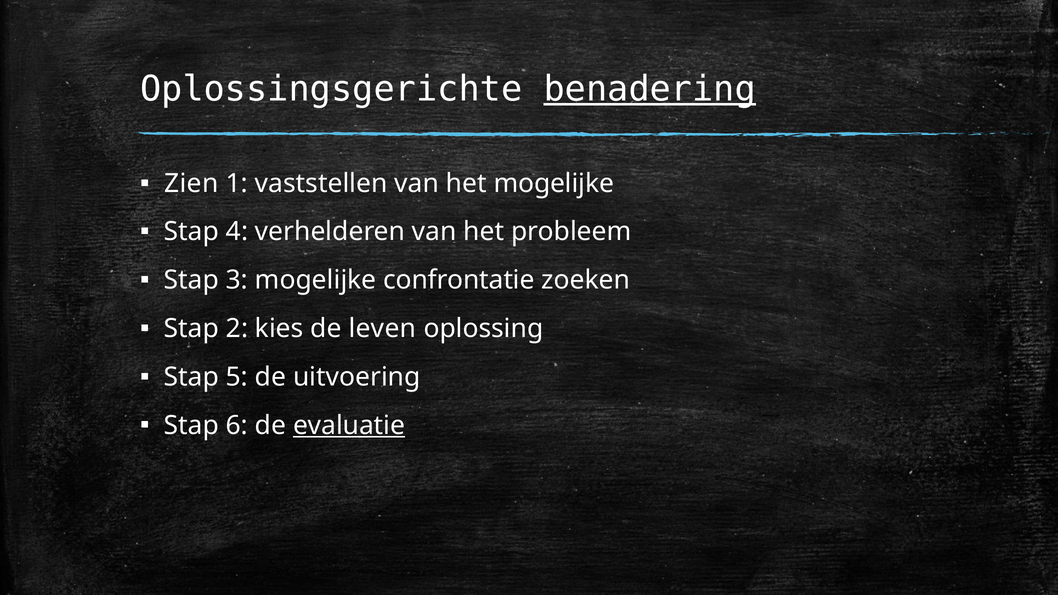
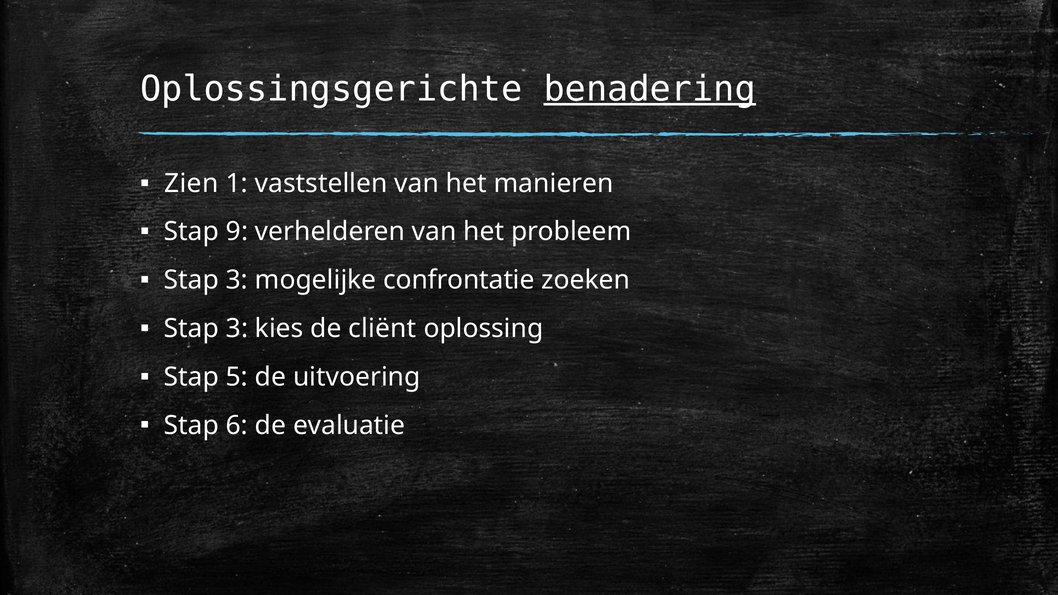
het mogelijke: mogelijke -> manieren
4: 4 -> 9
2 at (237, 329): 2 -> 3
leven: leven -> cliënt
evaluatie underline: present -> none
